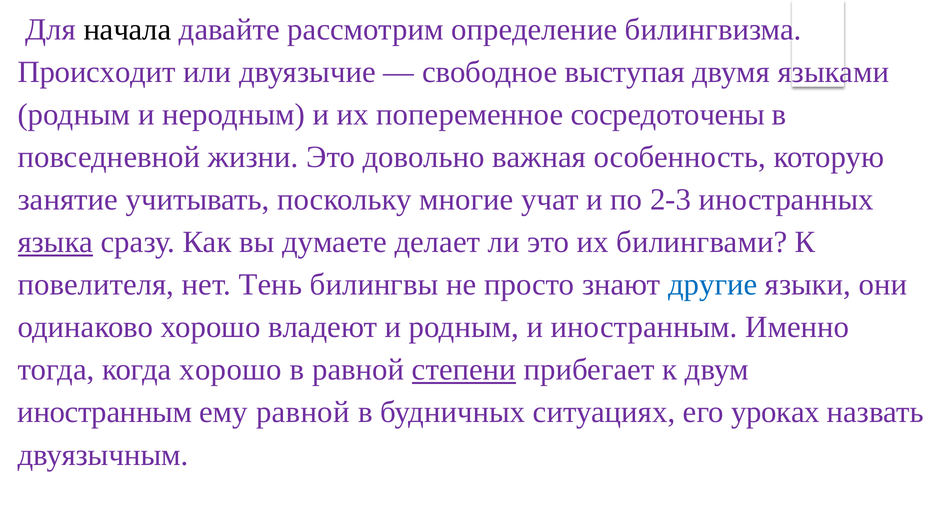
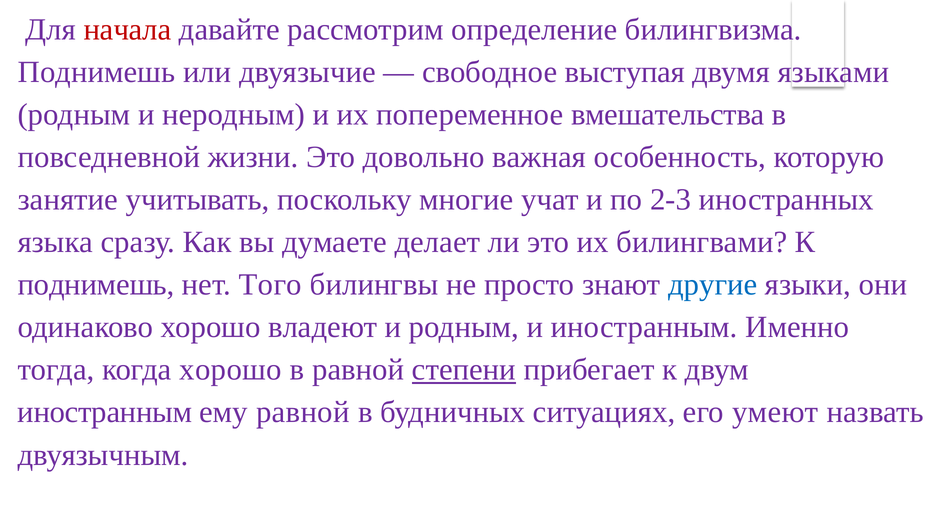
начала colour: black -> red
Происходит at (97, 72): Происходит -> Поднимешь
сосредоточены: сосредоточены -> вмешательства
языка underline: present -> none
повелителя at (96, 285): повелителя -> поднимешь
Тень: Тень -> Того
уроках: уроках -> умеют
